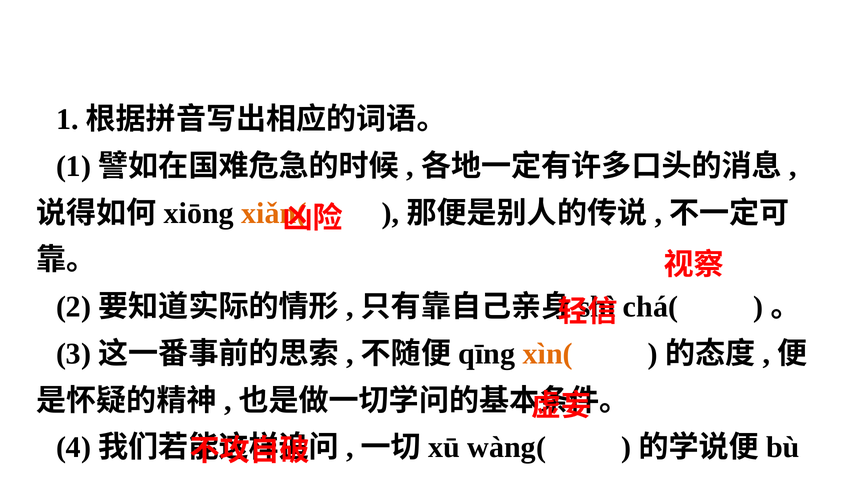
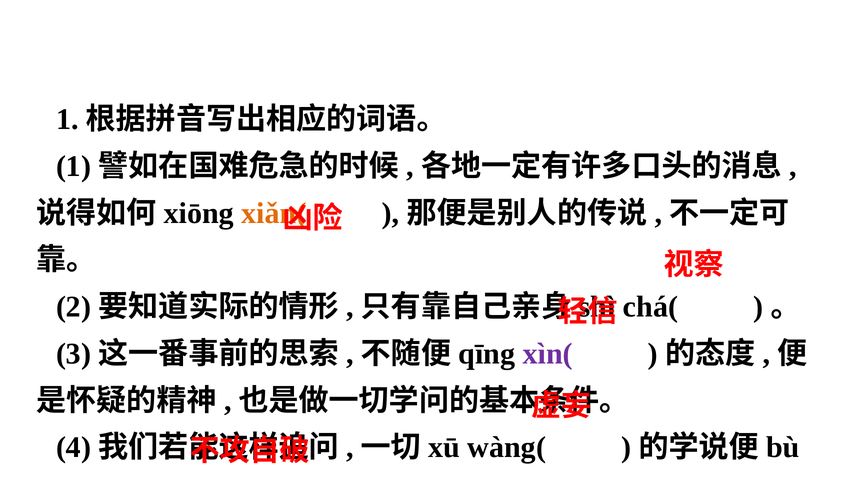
xìn( colour: orange -> purple
